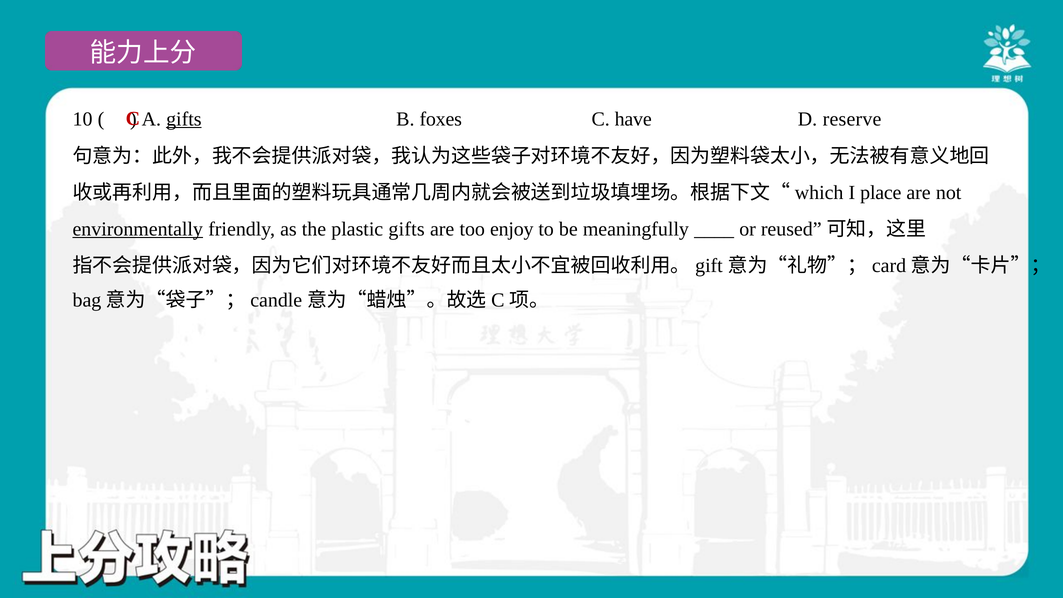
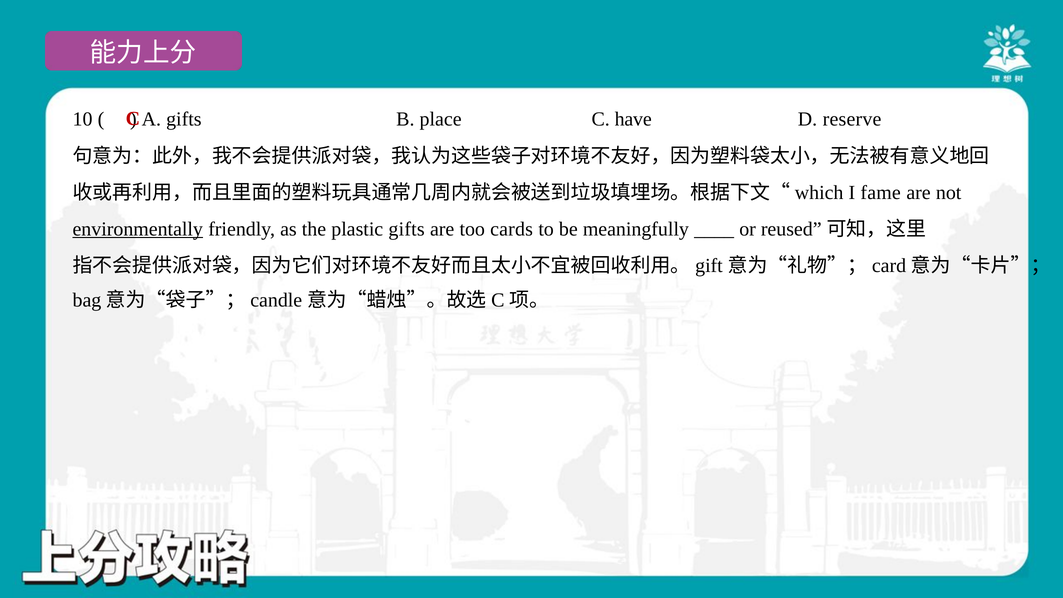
gifts at (184, 119) underline: present -> none
foxes: foxes -> place
place: place -> fame
enjoy: enjoy -> cards
